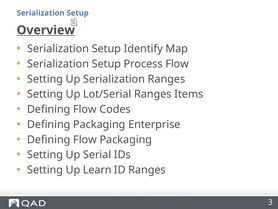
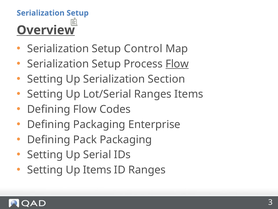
Identify: Identify -> Control
Flow at (177, 64) underline: none -> present
Serialization Ranges: Ranges -> Section
Flow at (85, 139): Flow -> Pack
Up Learn: Learn -> Items
